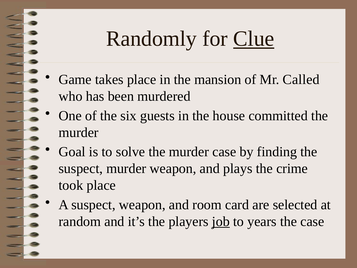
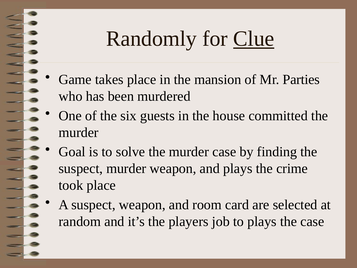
Called: Called -> Parties
job underline: present -> none
to years: years -> plays
